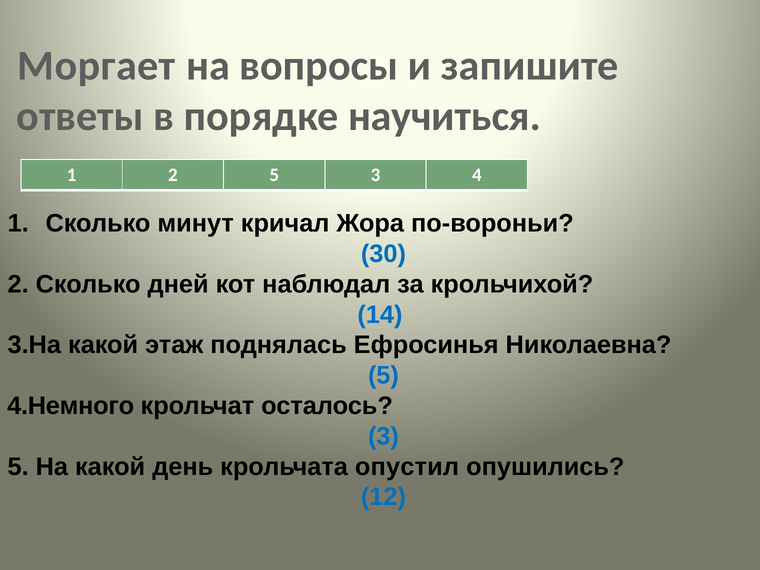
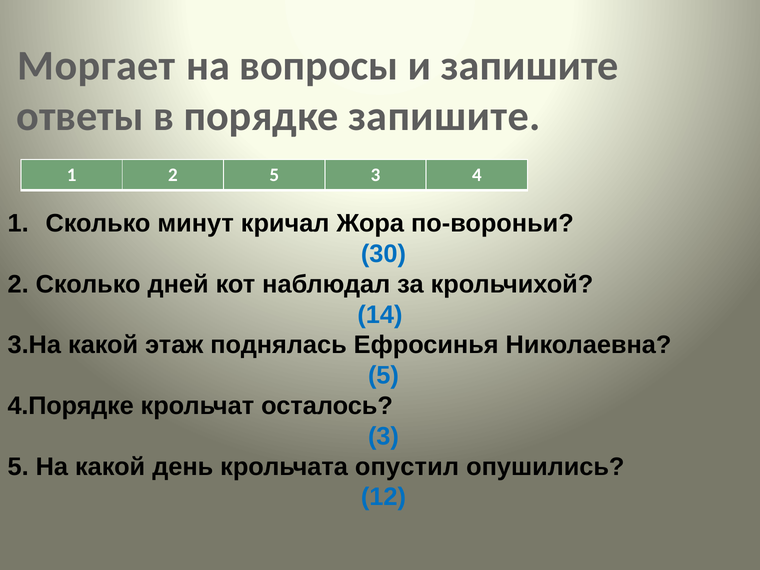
порядке научиться: научиться -> запишите
4.Немного: 4.Немного -> 4.Порядке
